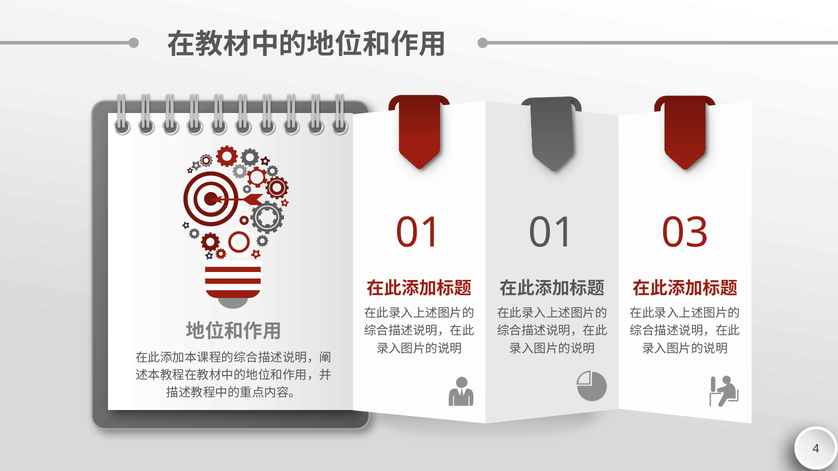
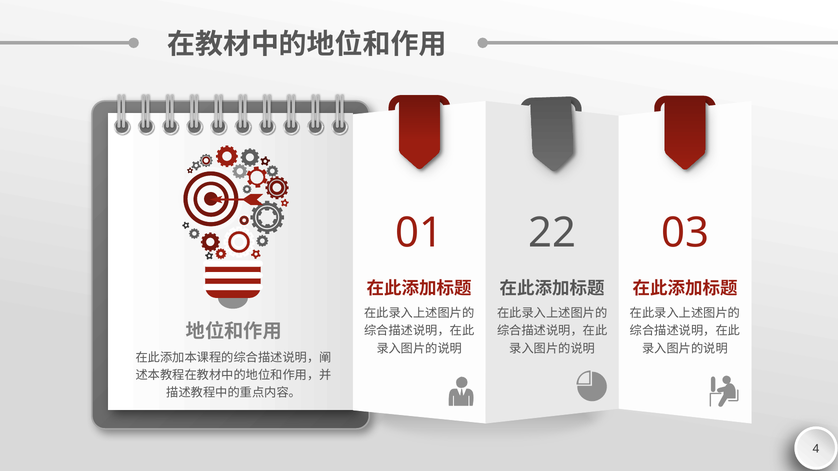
01 01: 01 -> 22
